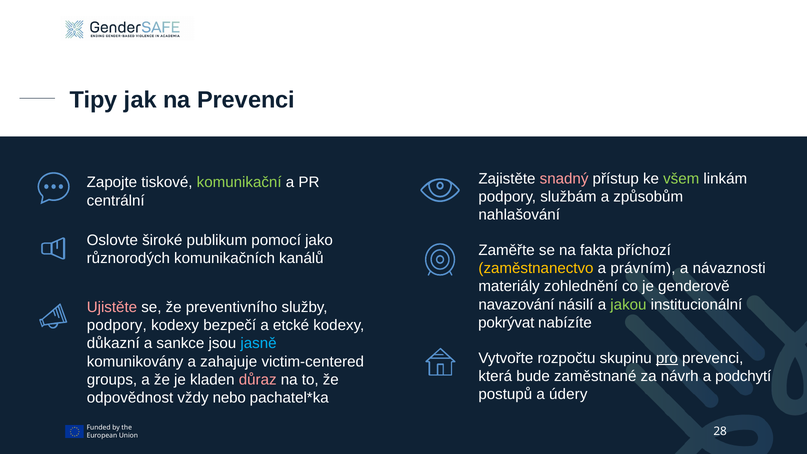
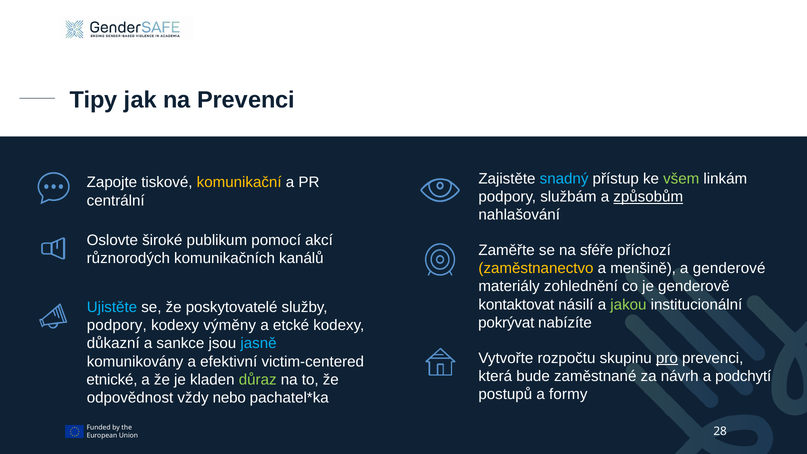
snadný colour: pink -> light blue
komunikační colour: light green -> yellow
způsobům underline: none -> present
jako: jako -> akcí
fakta: fakta -> sféře
právním: právním -> menšině
návaznosti: návaznosti -> genderové
navazování: navazování -> kontaktovat
Ujistěte colour: pink -> light blue
preventivního: preventivního -> poskytovatelé
bezpečí: bezpečí -> výměny
zahajuje: zahajuje -> efektivní
groups: groups -> etnické
důraz colour: pink -> light green
údery: údery -> formy
